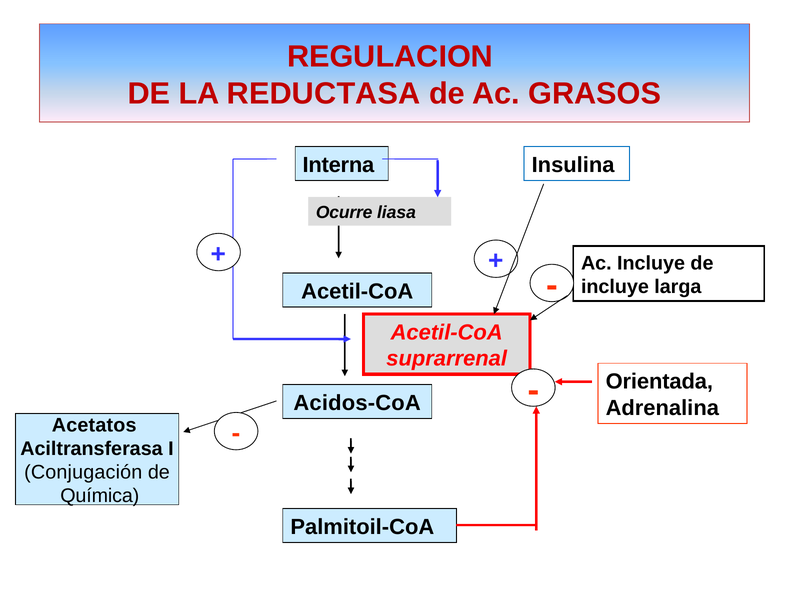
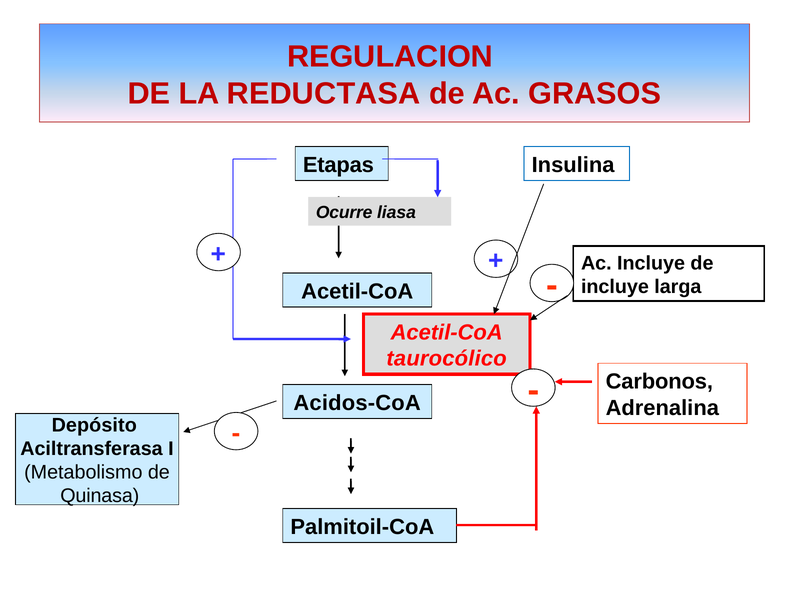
Interna: Interna -> Etapas
suprarrenal: suprarrenal -> taurocólico
Orientada: Orientada -> Carbonos
Acetatos: Acetatos -> Depósito
Conjugación: Conjugación -> Metabolismo
Química: Química -> Quinasa
